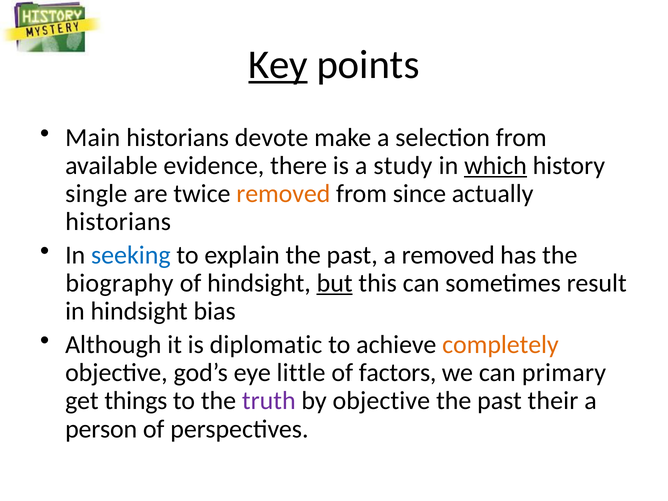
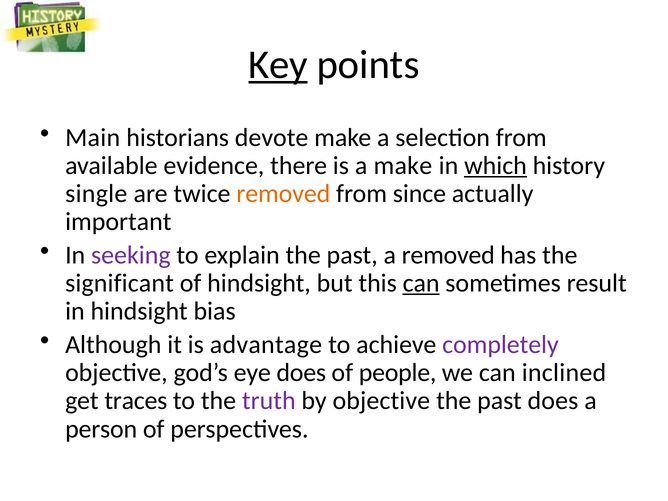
a study: study -> make
historians at (118, 222): historians -> important
seeking colour: blue -> purple
biography: biography -> significant
but underline: present -> none
can at (421, 283) underline: none -> present
diplomatic: diplomatic -> advantage
completely colour: orange -> purple
eye little: little -> does
factors: factors -> people
primary: primary -> inclined
things: things -> traces
past their: their -> does
